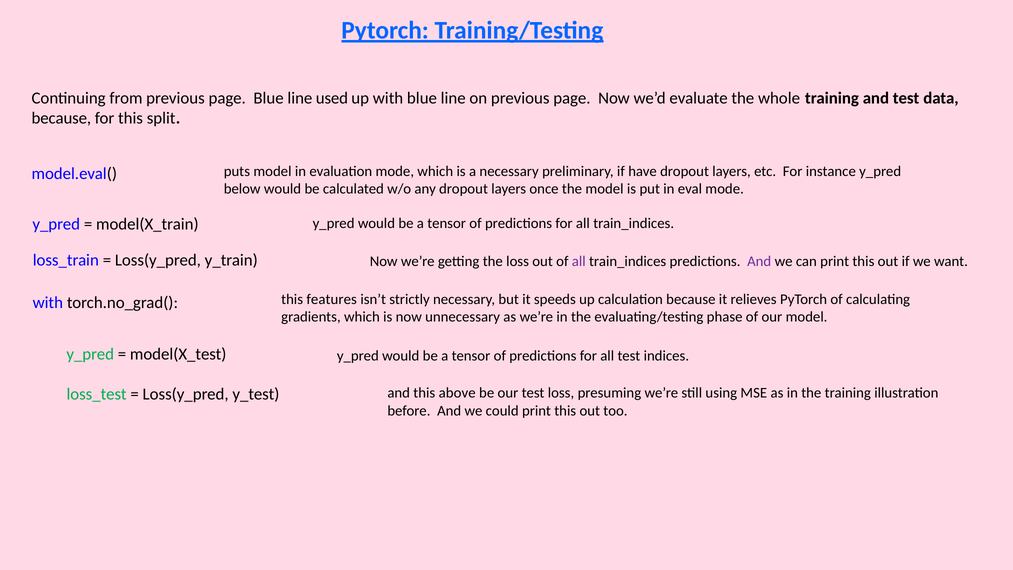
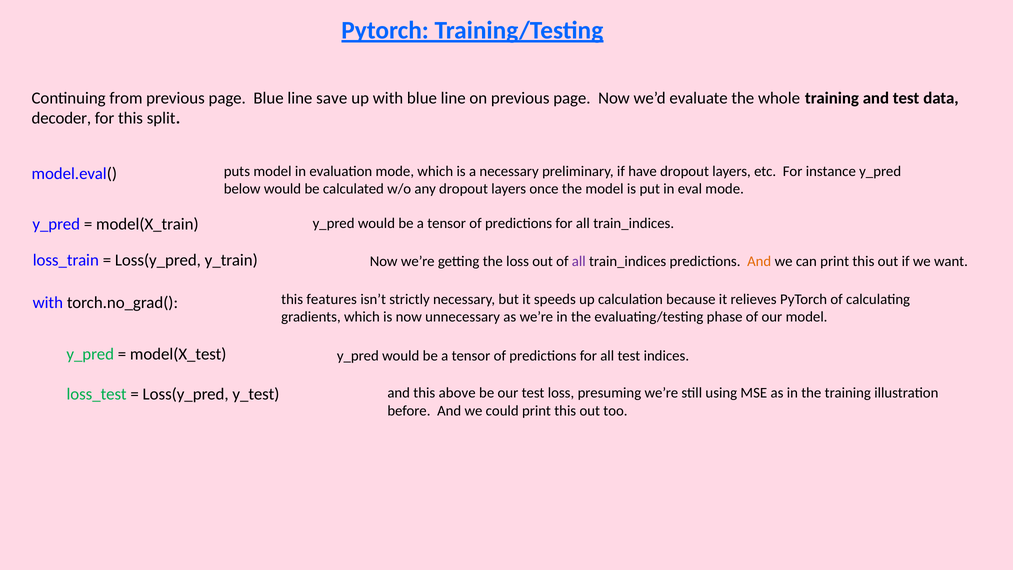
used: used -> save
because at (61, 118): because -> decoder
And at (759, 261) colour: purple -> orange
